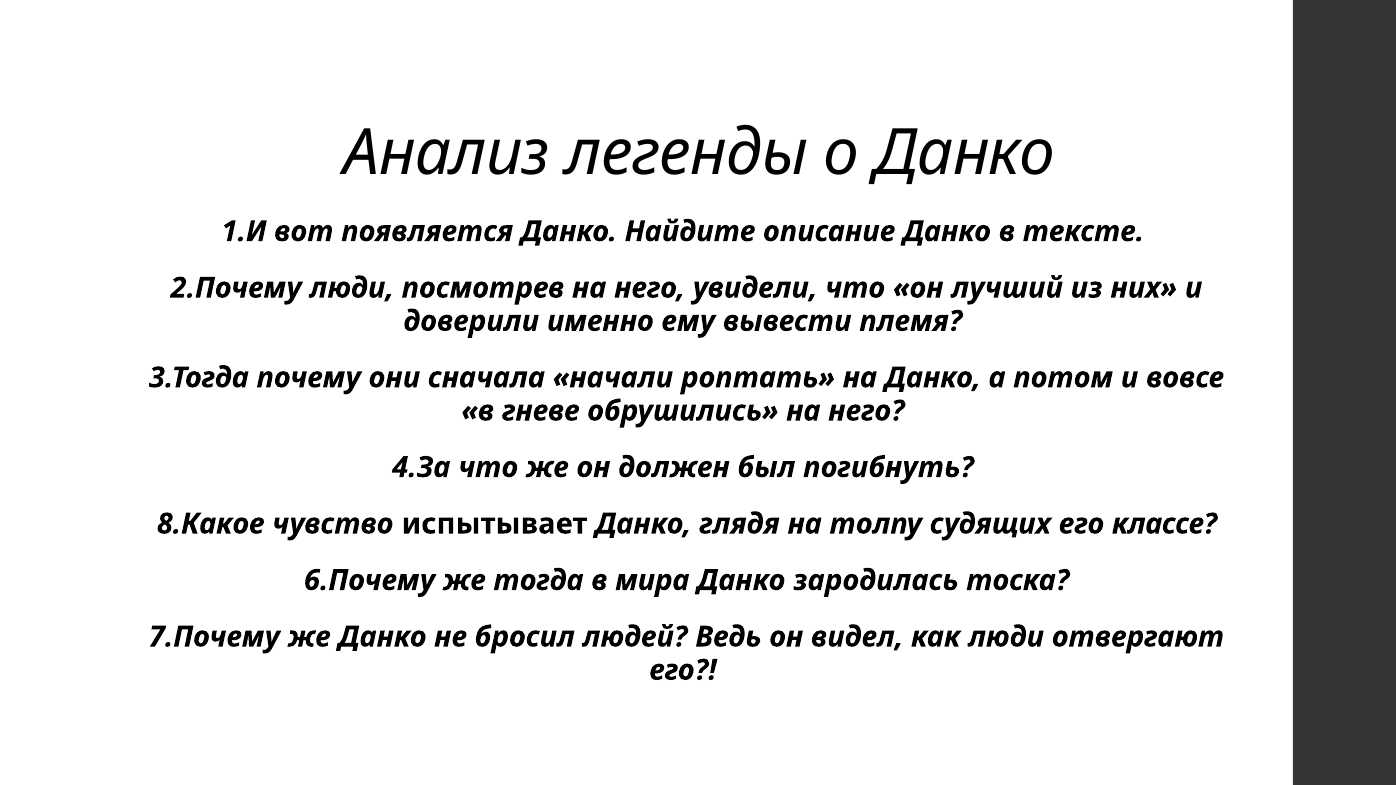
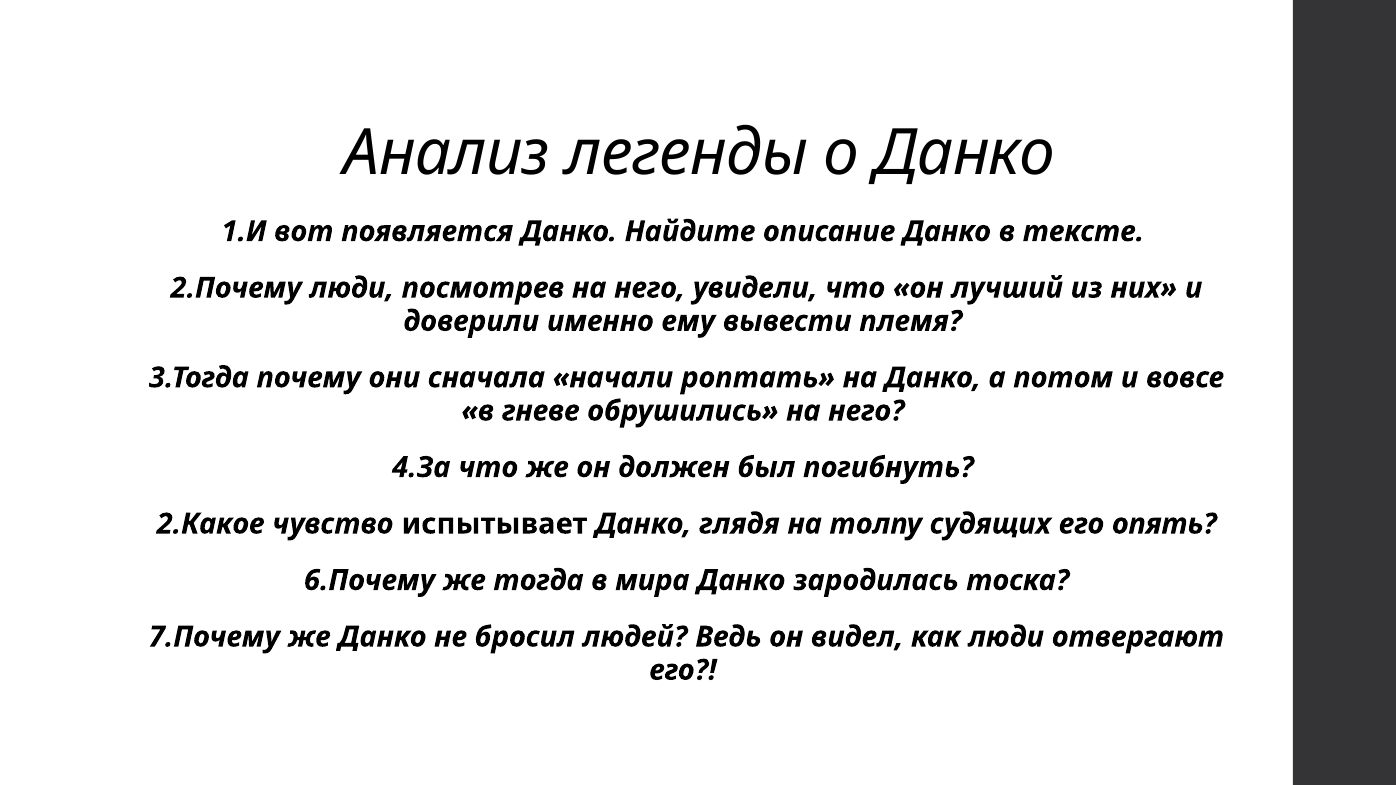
8.Какое: 8.Какое -> 2.Какое
классе: классе -> опять
